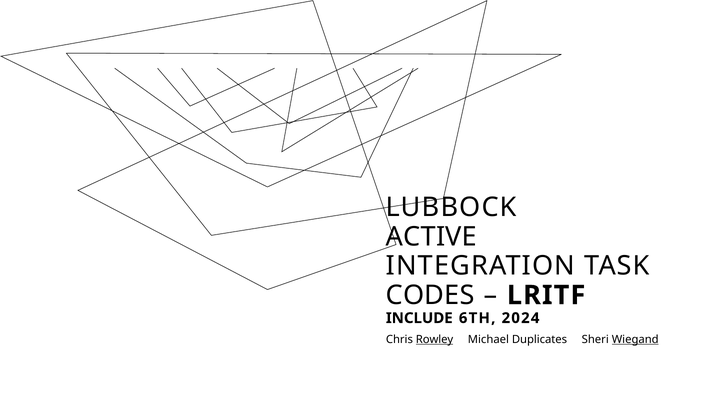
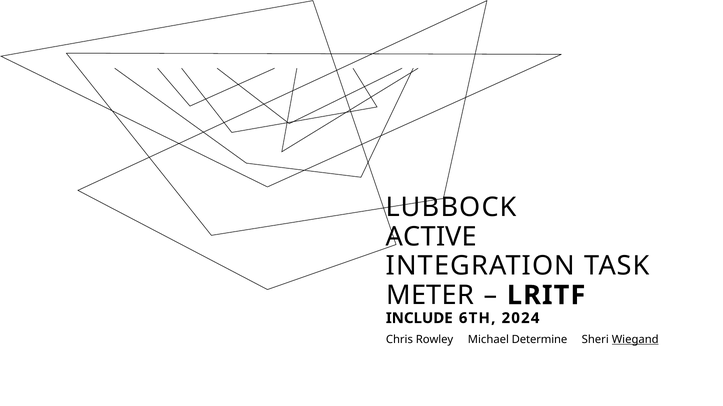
CODES: CODES -> METER
Rowley underline: present -> none
Duplicates: Duplicates -> Determine
